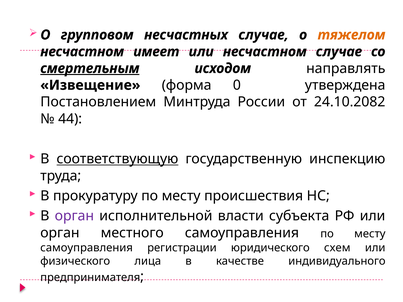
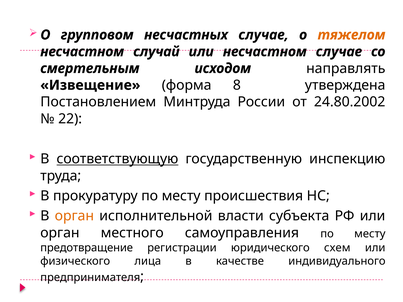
имеет: имеет -> случай
смертельным underline: present -> none
0: 0 -> 8
24.10.2082: 24.10.2082 -> 24.80.2002
44: 44 -> 22
орган at (74, 216) colour: purple -> orange
самоуправления at (87, 248): самоуправления -> предотвращение
